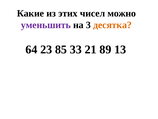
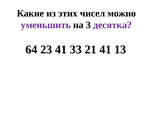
десятка colour: orange -> purple
23 85: 85 -> 41
21 89: 89 -> 41
